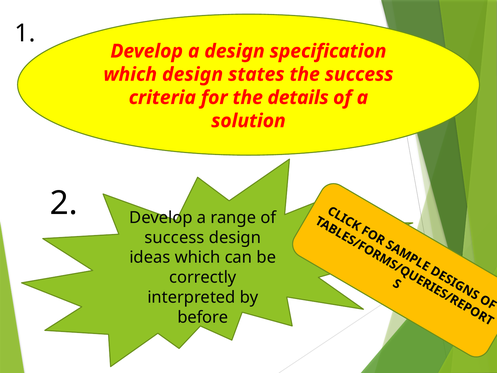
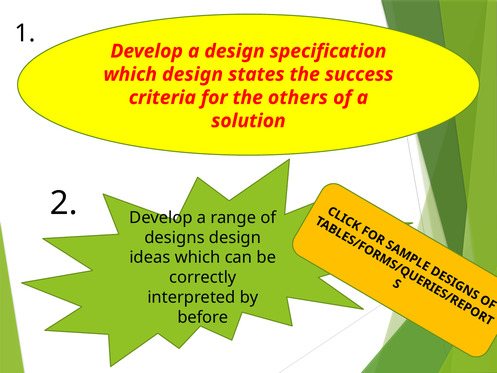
details: details -> others
success at (174, 237): success -> designs
